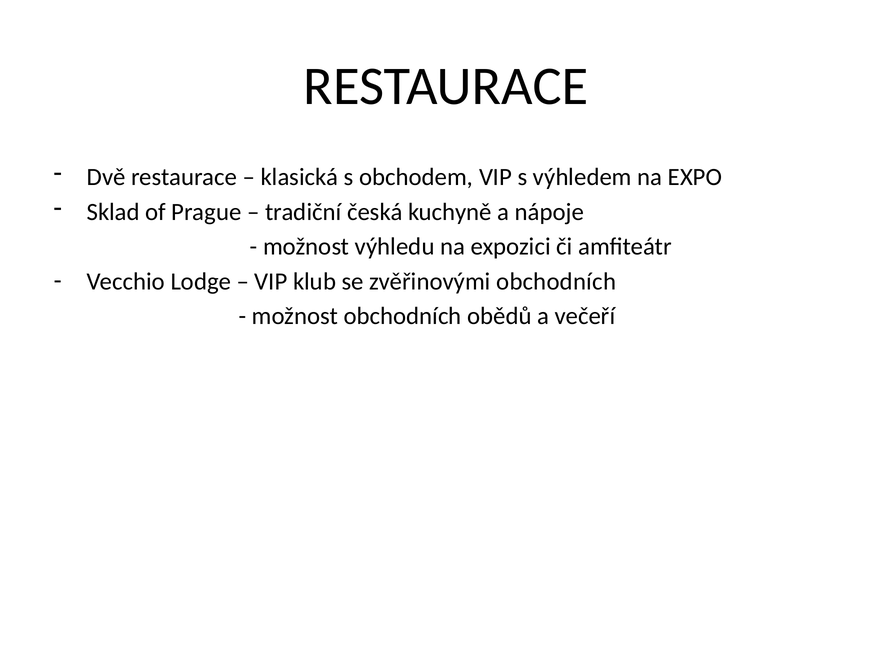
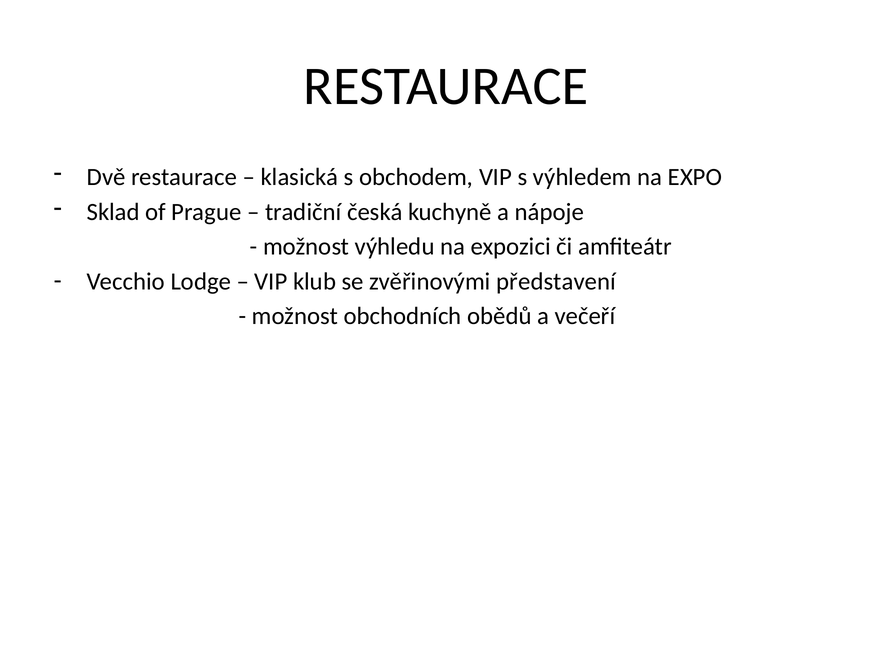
zvěřinovými obchodních: obchodních -> představení
